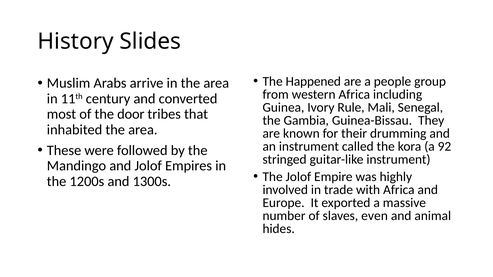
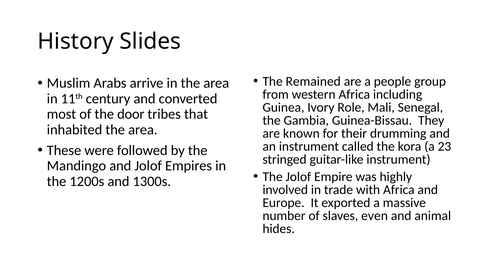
Happened: Happened -> Remained
Rule: Rule -> Role
92: 92 -> 23
